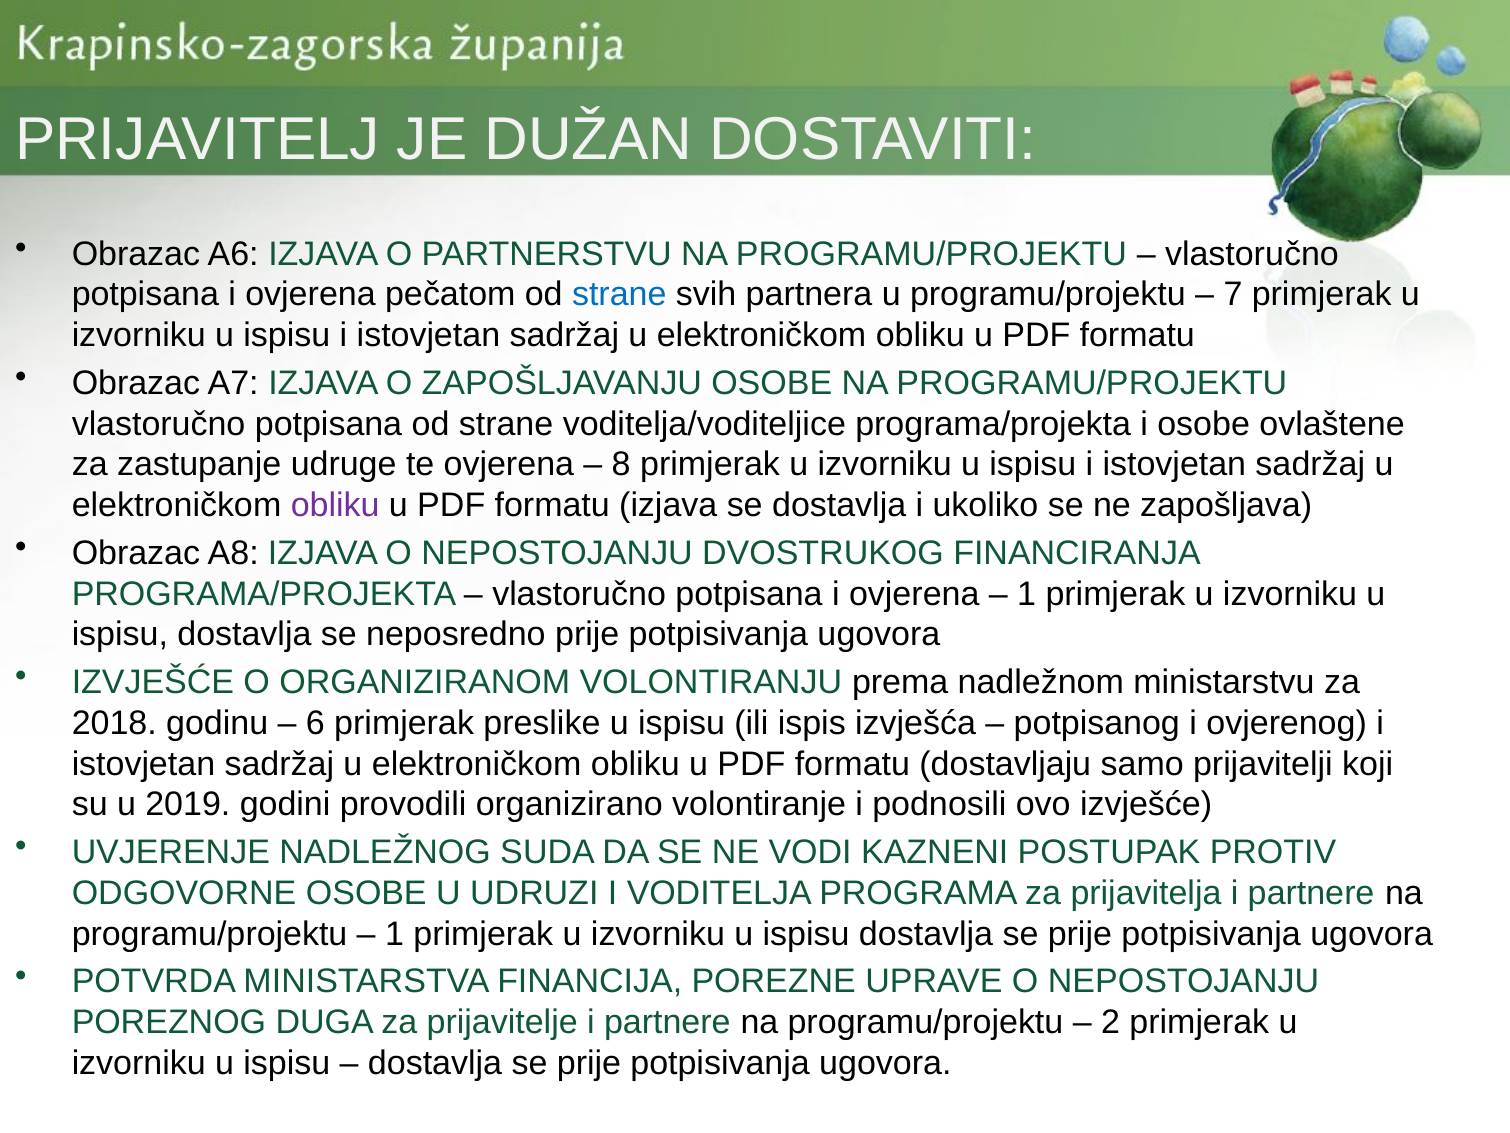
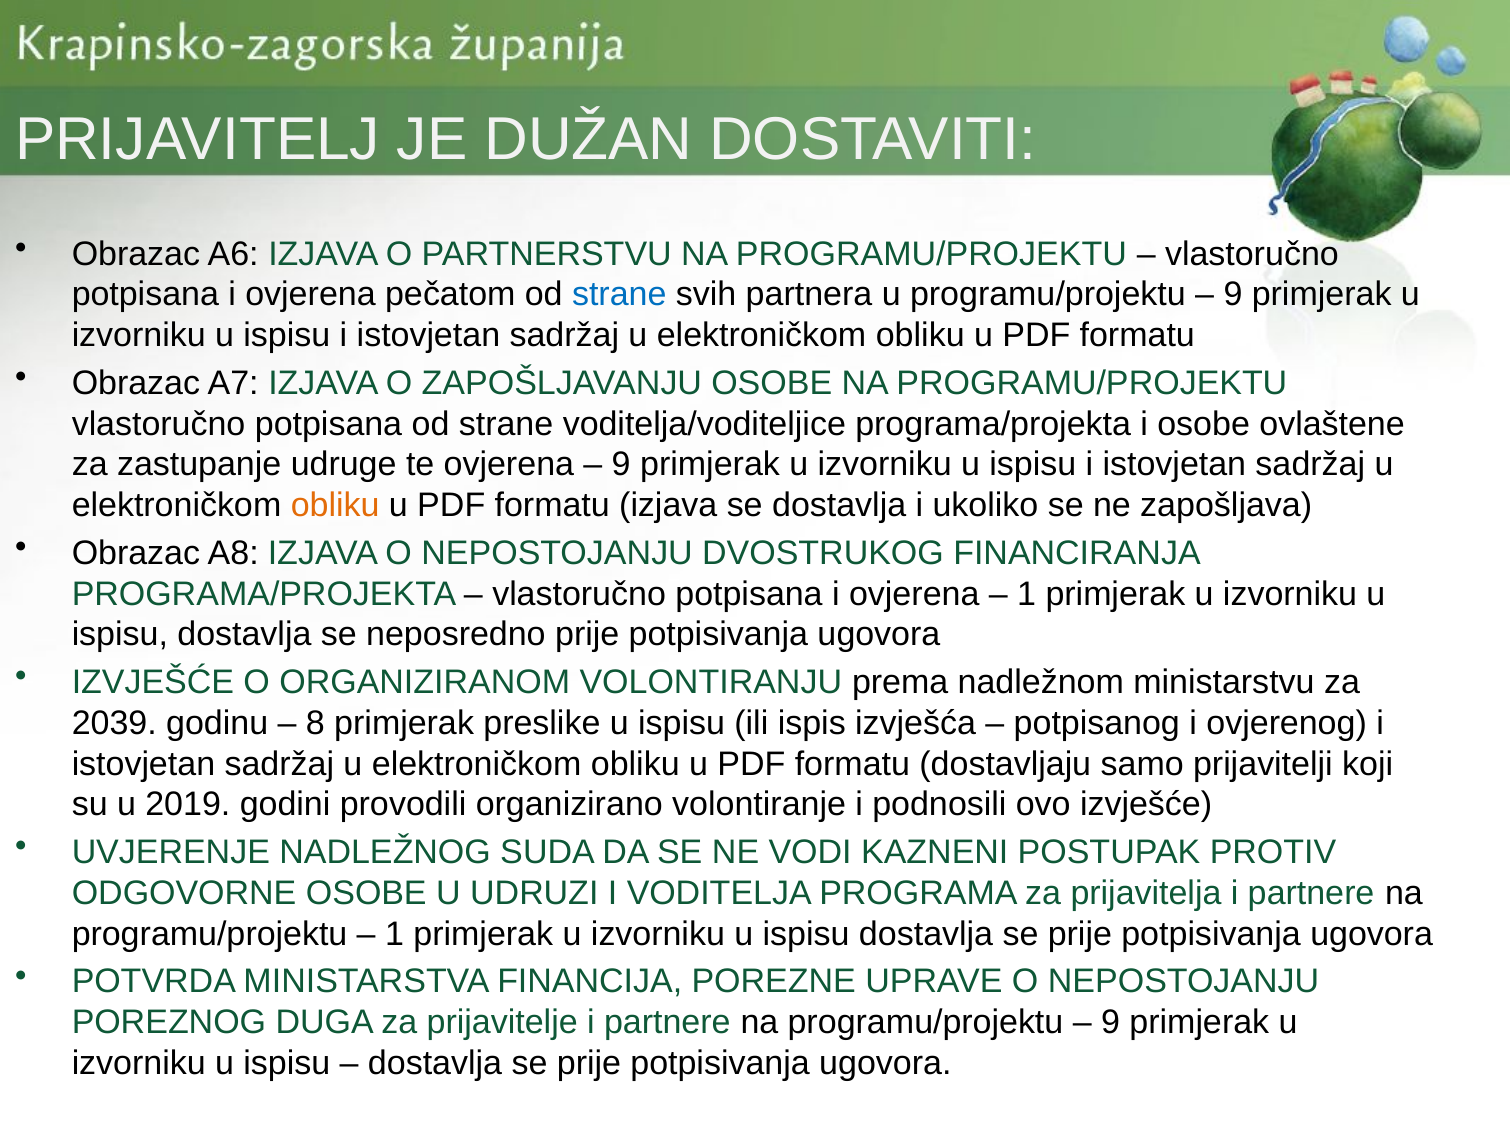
7 at (1233, 295): 7 -> 9
8 at (621, 465): 8 -> 9
obliku at (335, 505) colour: purple -> orange
2018: 2018 -> 2039
6: 6 -> 8
2 at (1110, 1022): 2 -> 9
